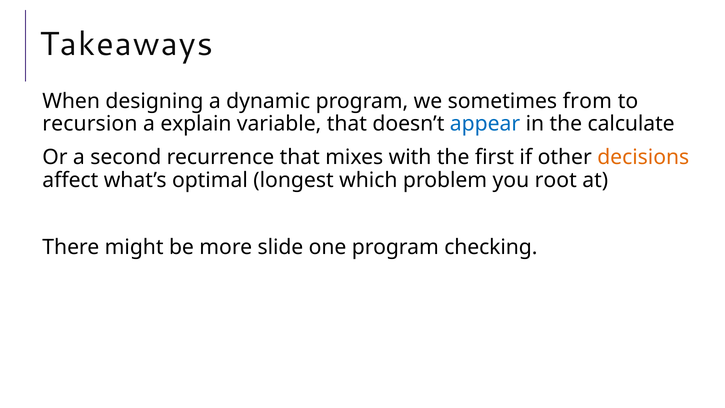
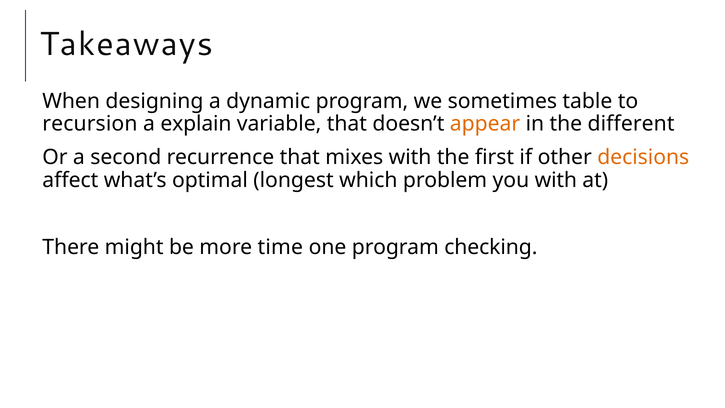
from: from -> table
appear colour: blue -> orange
calculate: calculate -> different
you root: root -> with
slide: slide -> time
